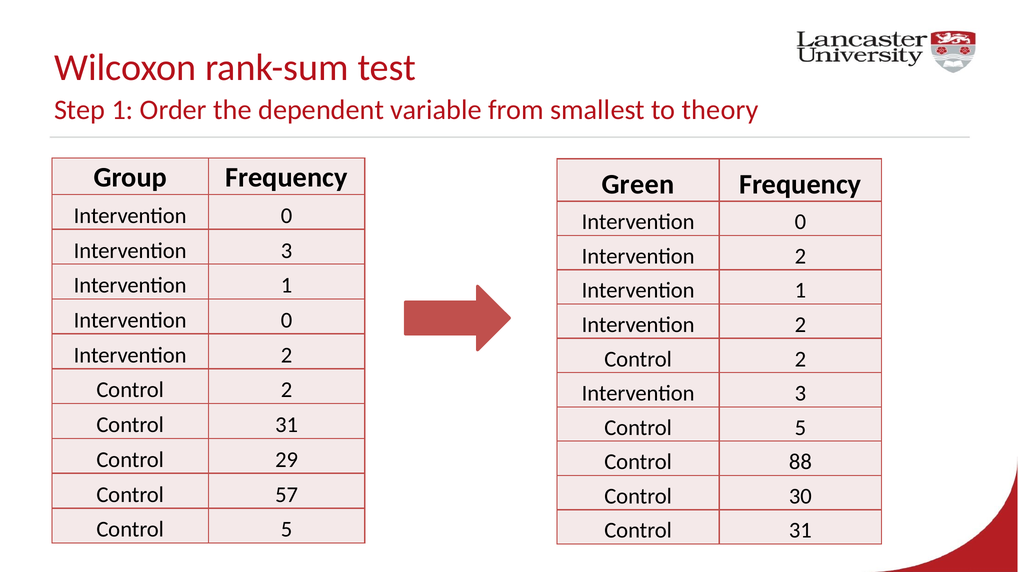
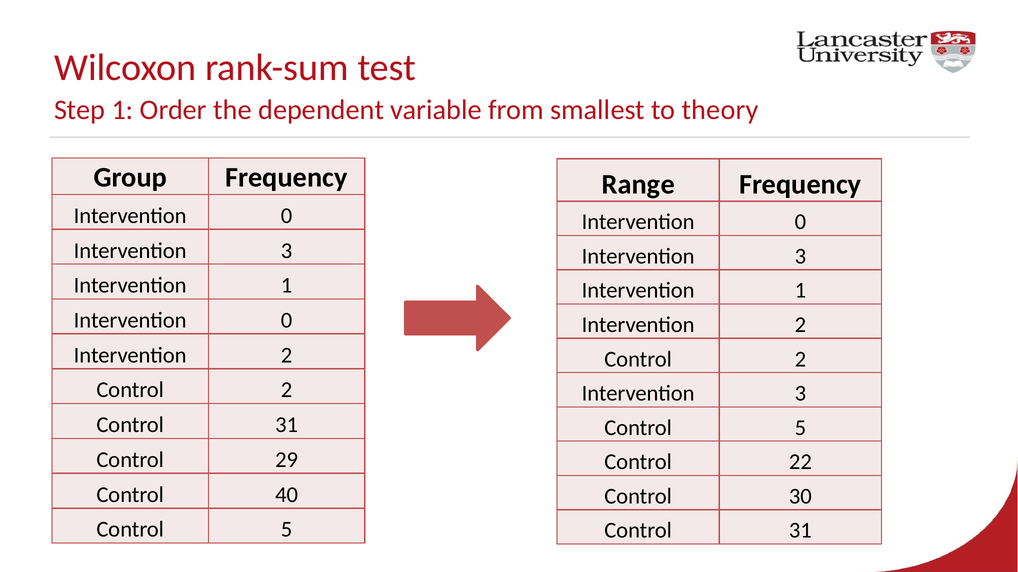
Green: Green -> Range
2 at (800, 257): 2 -> 3
88: 88 -> 22
57: 57 -> 40
